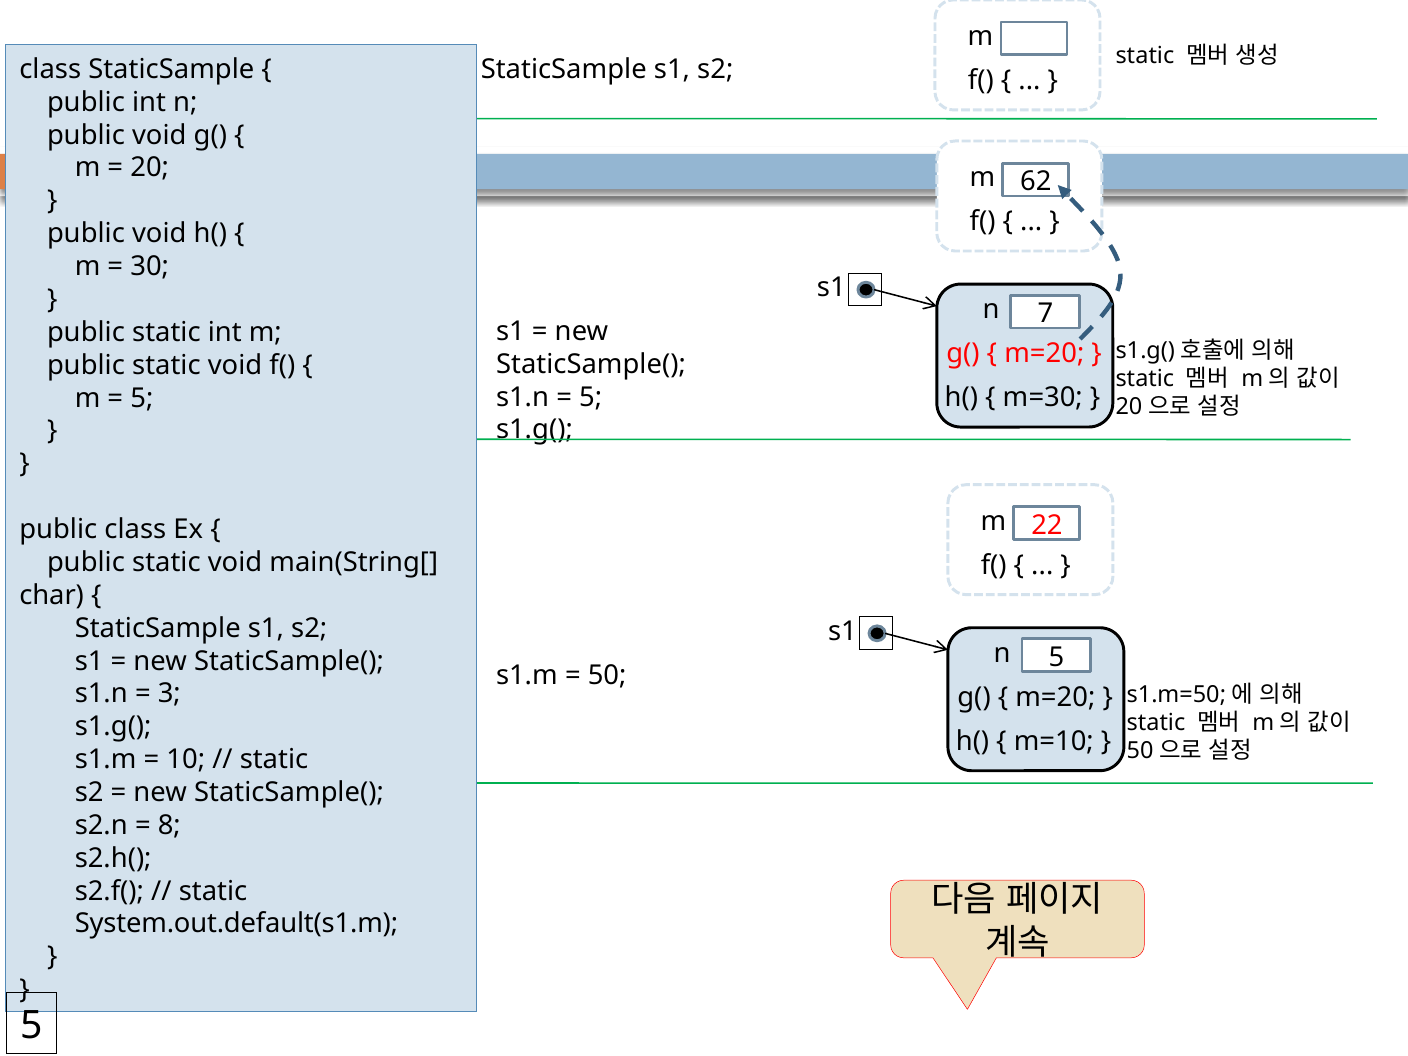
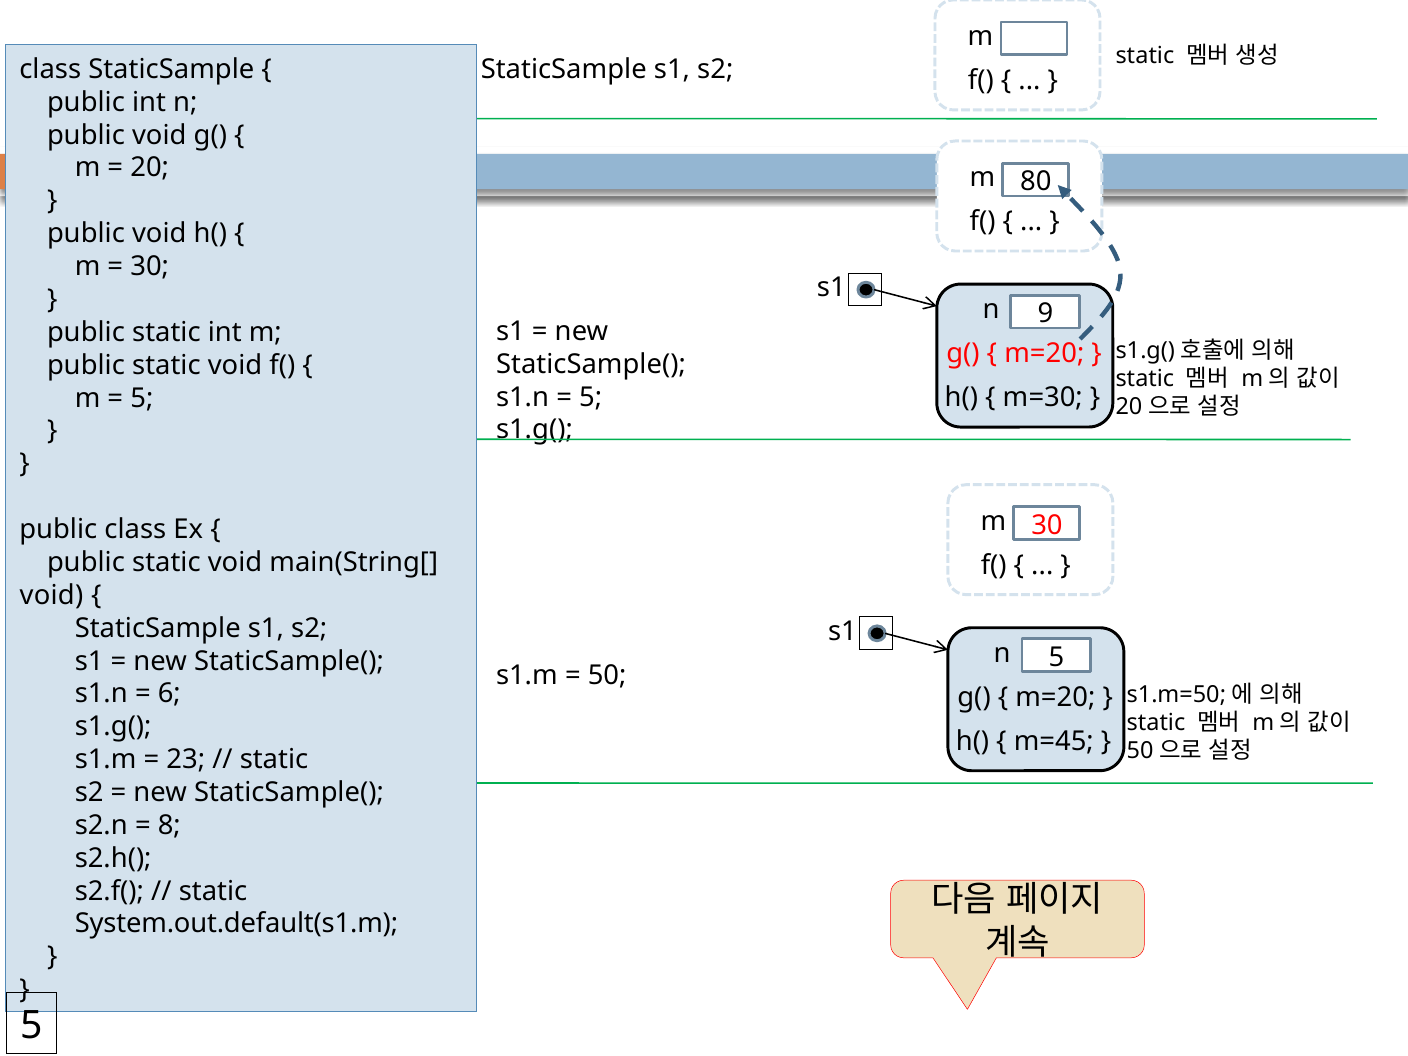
62: 62 -> 80
7: 7 -> 9
m 22: 22 -> 30
char at (52, 595): char -> void
3: 3 -> 6
m=10: m=10 -> m=45
10: 10 -> 23
